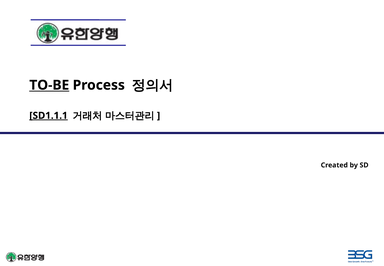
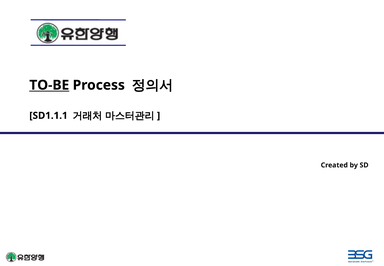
SD1.1.1 underline: present -> none
